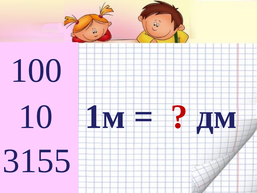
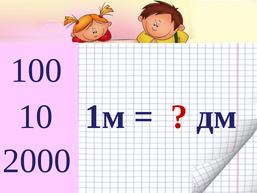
3155: 3155 -> 2000
